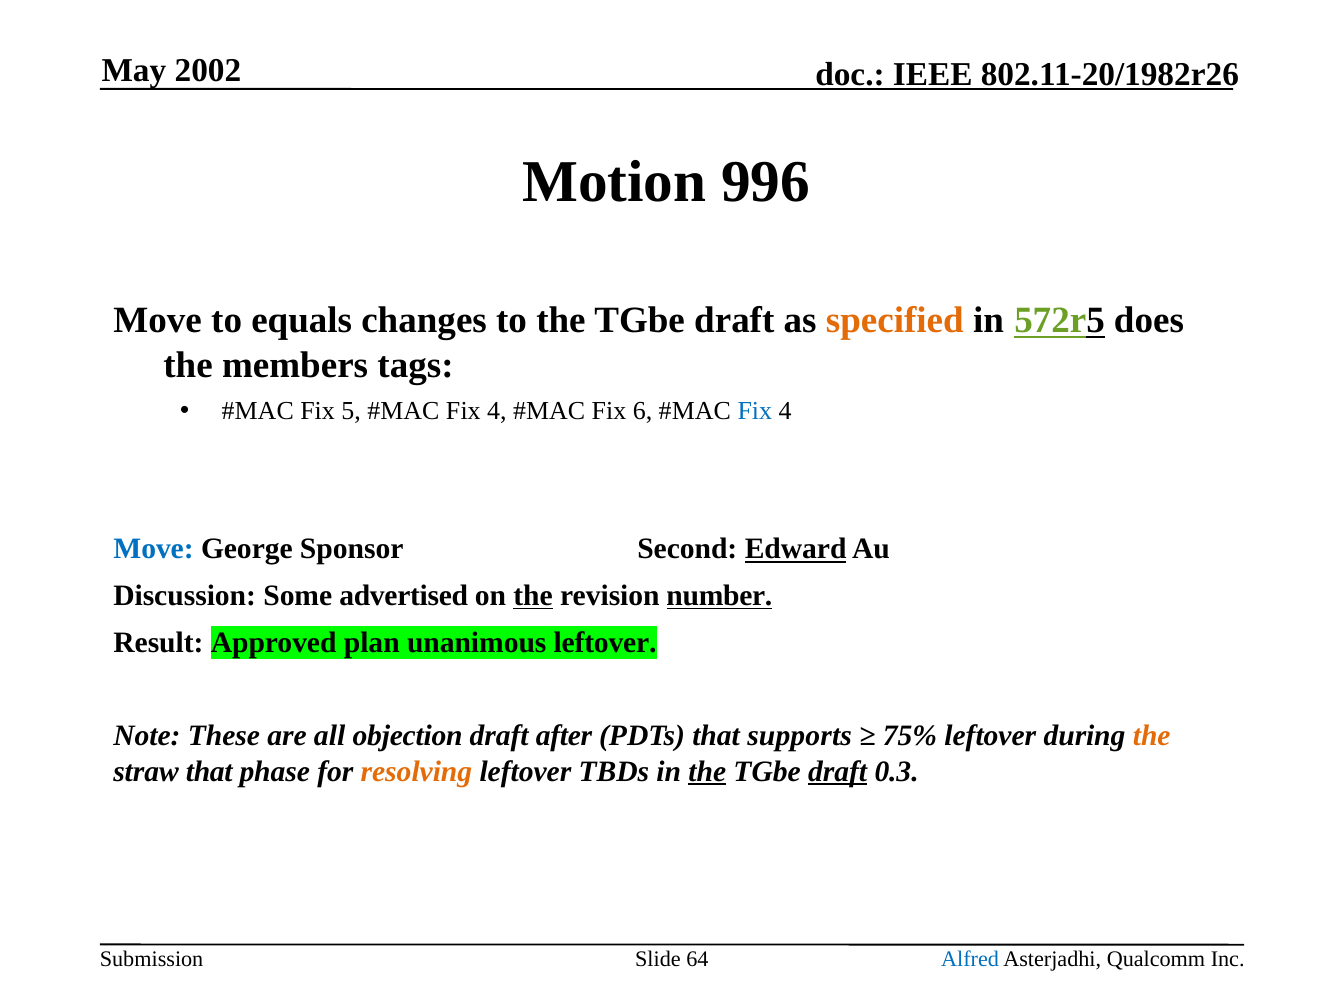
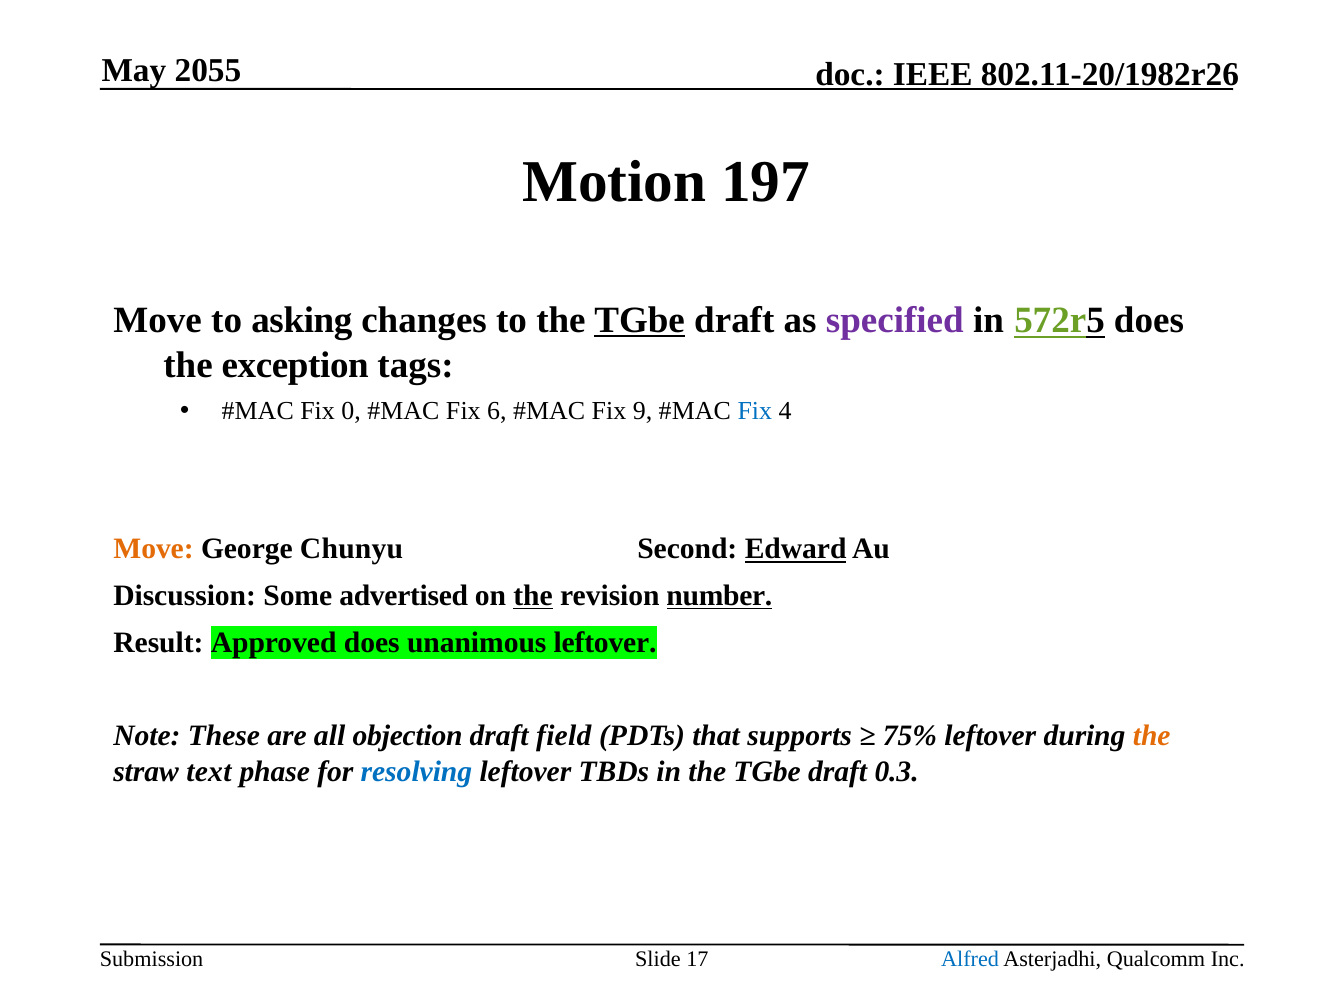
2002: 2002 -> 2055
996: 996 -> 197
equals: equals -> asking
TGbe at (640, 320) underline: none -> present
specified colour: orange -> purple
members: members -> exception
5: 5 -> 0
4 at (497, 411): 4 -> 6
6: 6 -> 9
Move at (154, 549) colour: blue -> orange
Sponsor: Sponsor -> Chunyu
Approved plan: plan -> does
after: after -> field
straw that: that -> text
resolving colour: orange -> blue
the at (707, 771) underline: present -> none
draft at (838, 771) underline: present -> none
64: 64 -> 17
